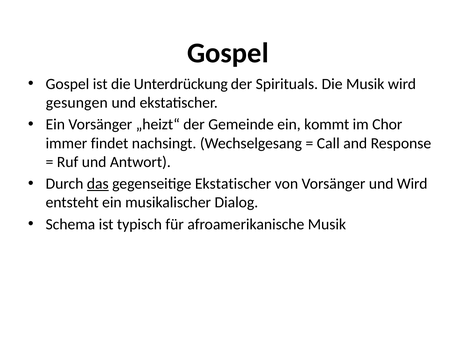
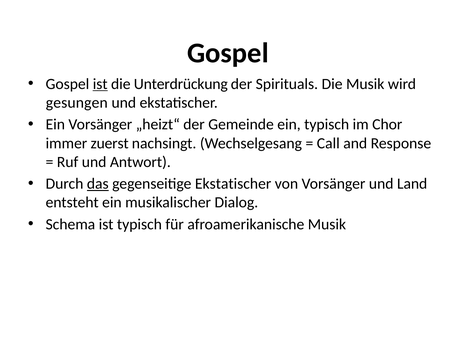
ist at (100, 84) underline: none -> present
ein kommt: kommt -> typisch
findet: findet -> zuerst
und Wird: Wird -> Land
